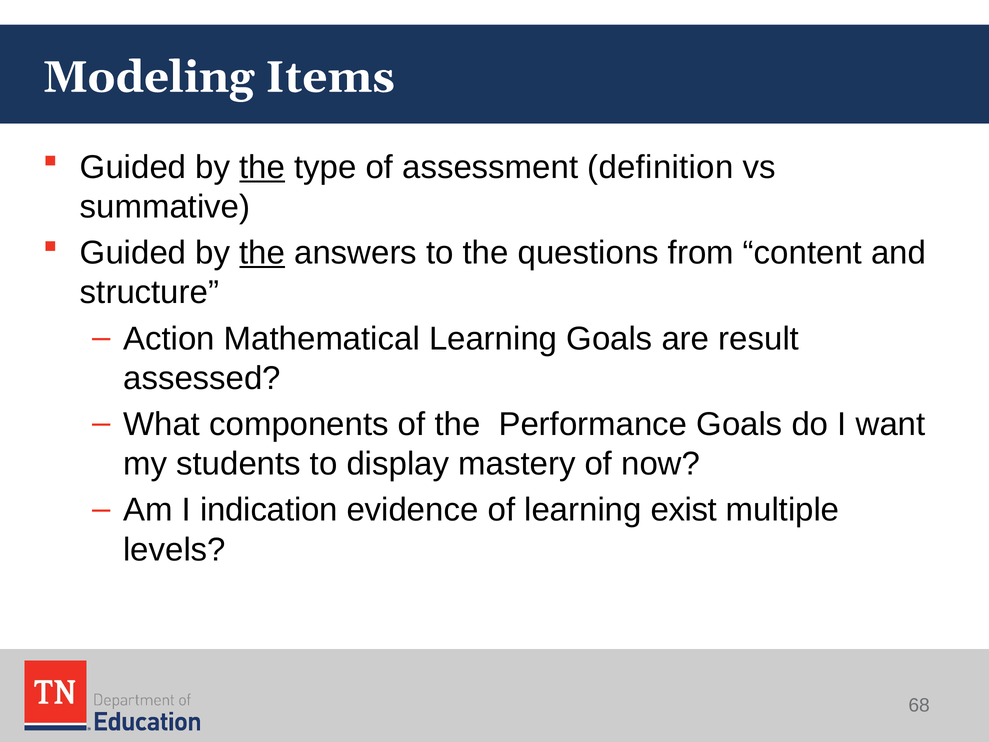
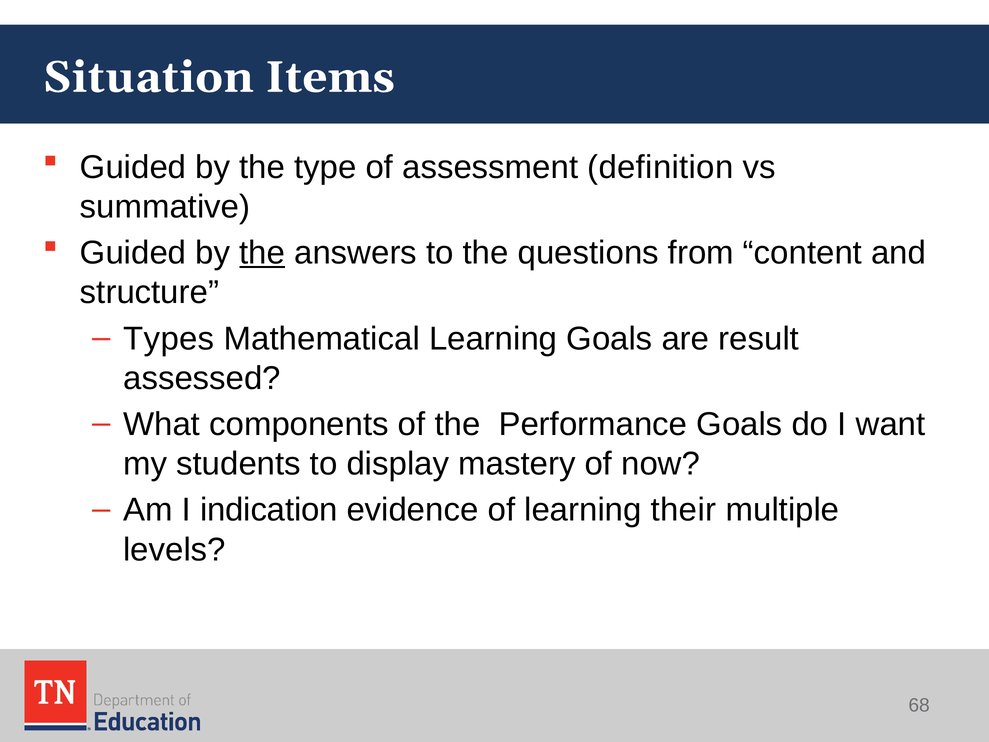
Modeling: Modeling -> Situation
the at (262, 167) underline: present -> none
Action: Action -> Types
exist: exist -> their
